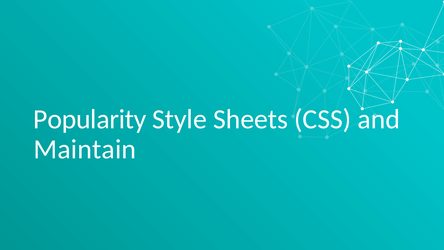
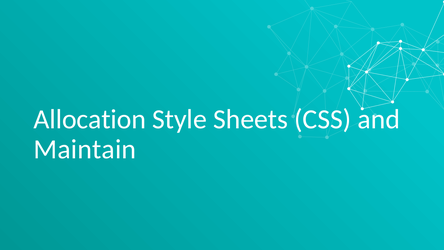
Popularity: Popularity -> Allocation
